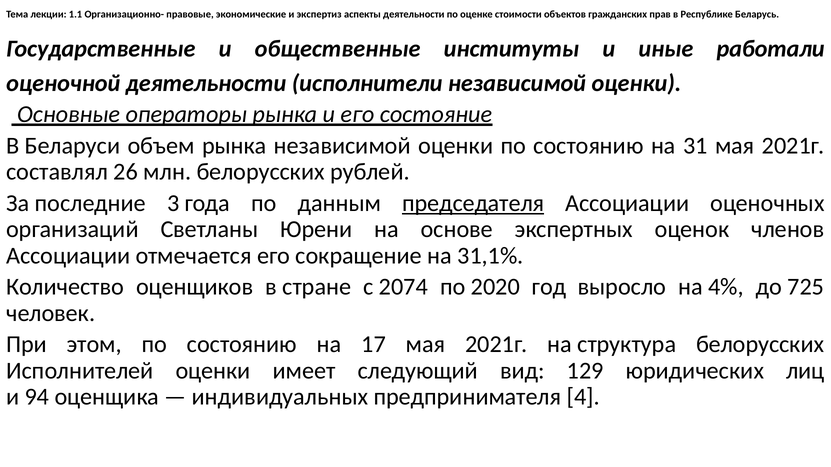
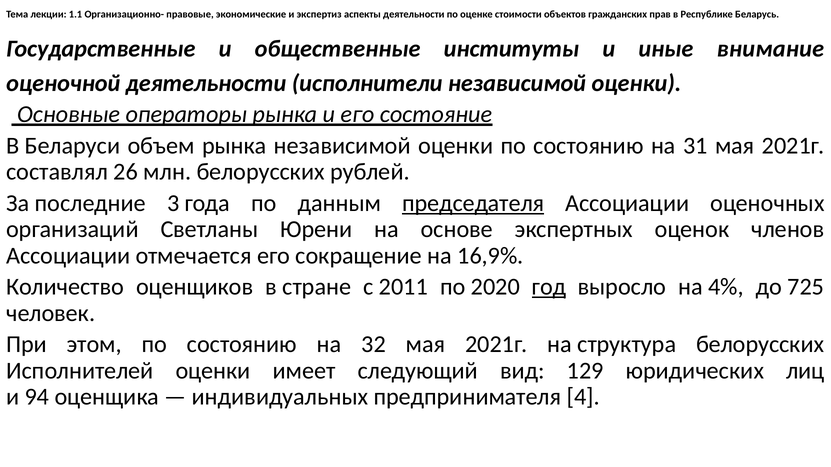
работали: работали -> внимание
31,1%: 31,1% -> 16,9%
2074: 2074 -> 2011
год underline: none -> present
17: 17 -> 32
